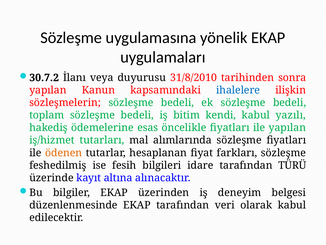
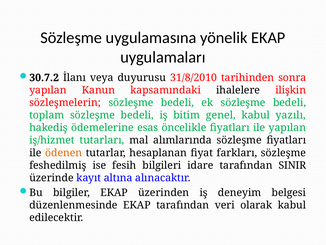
ihalelere colour: blue -> black
kendi: kendi -> genel
TÜRÜ: TÜRÜ -> SINIR
